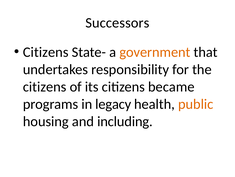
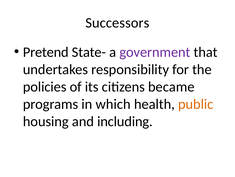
Citizens at (46, 52): Citizens -> Pretend
government colour: orange -> purple
citizens at (45, 86): citizens -> policies
legacy: legacy -> which
